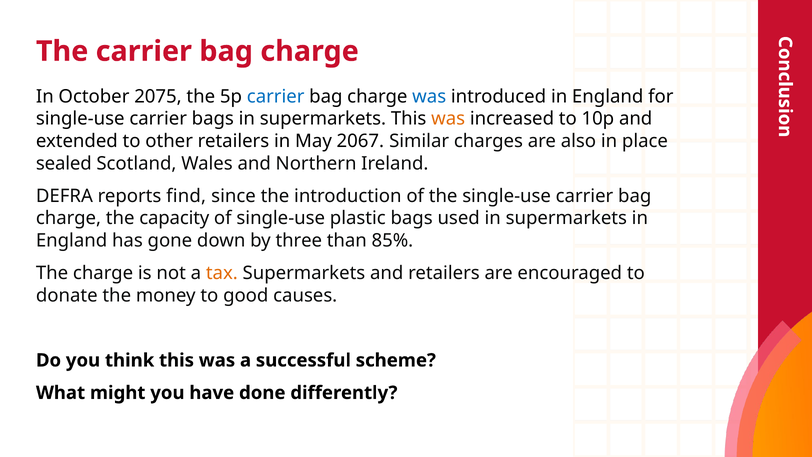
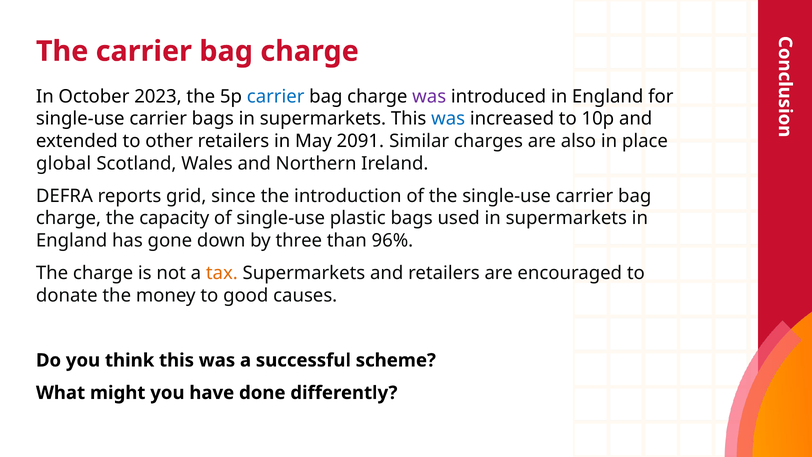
2075: 2075 -> 2023
was at (429, 96) colour: blue -> purple
was at (448, 119) colour: orange -> blue
2067: 2067 -> 2091
sealed: sealed -> global
find: find -> grid
85%: 85% -> 96%
